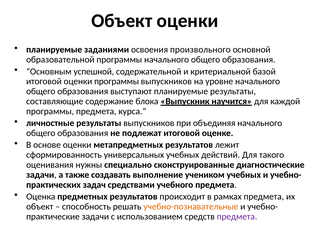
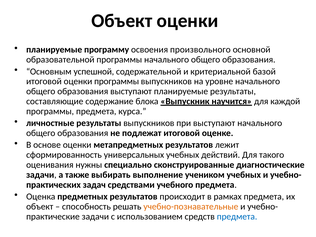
заданиями: заданиями -> программу
при объединяя: объединяя -> выступают
создавать: создавать -> выбирать
предмета at (237, 216) colour: purple -> blue
